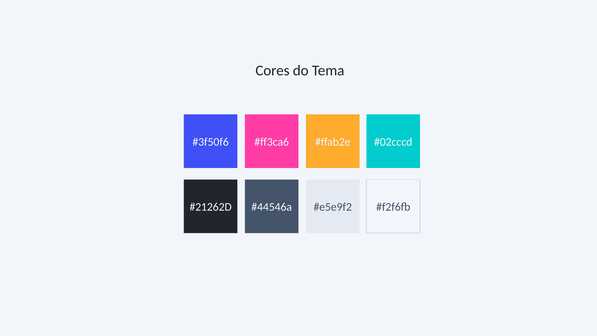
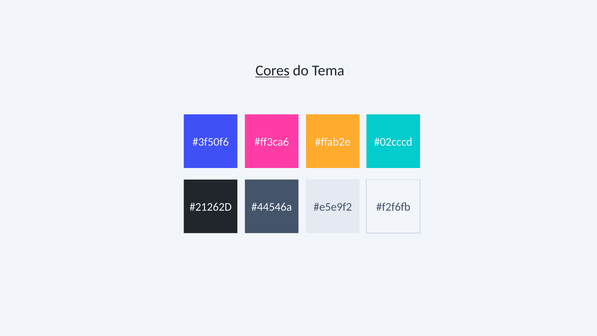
Cores underline: none -> present
